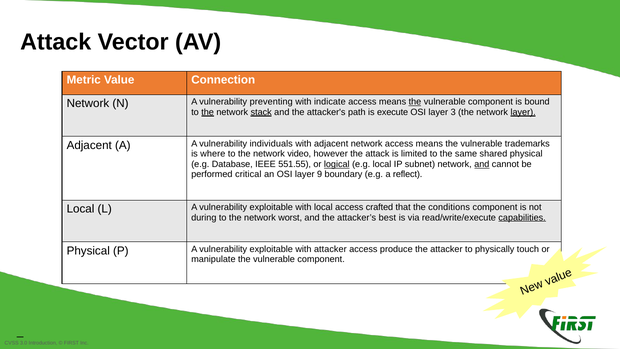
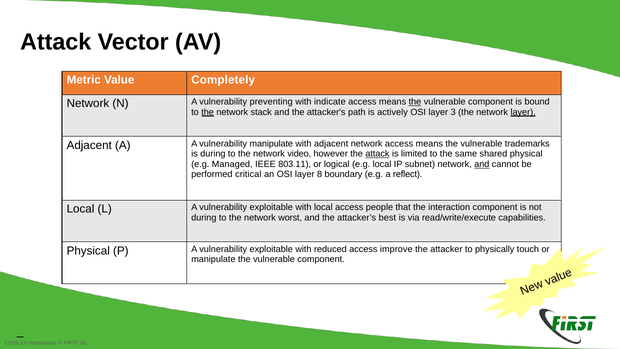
Connection: Connection -> Completely
stack underline: present -> none
execute: execute -> actively
vulnerability individuals: individuals -> manipulate
is where: where -> during
attack at (377, 154) underline: none -> present
Database: Database -> Managed
551.55: 551.55 -> 803.11
logical underline: present -> none
9: 9 -> 8
crafted: crafted -> people
conditions: conditions -> interaction
capabilities underline: present -> none
with attacker: attacker -> reduced
produce: produce -> improve
